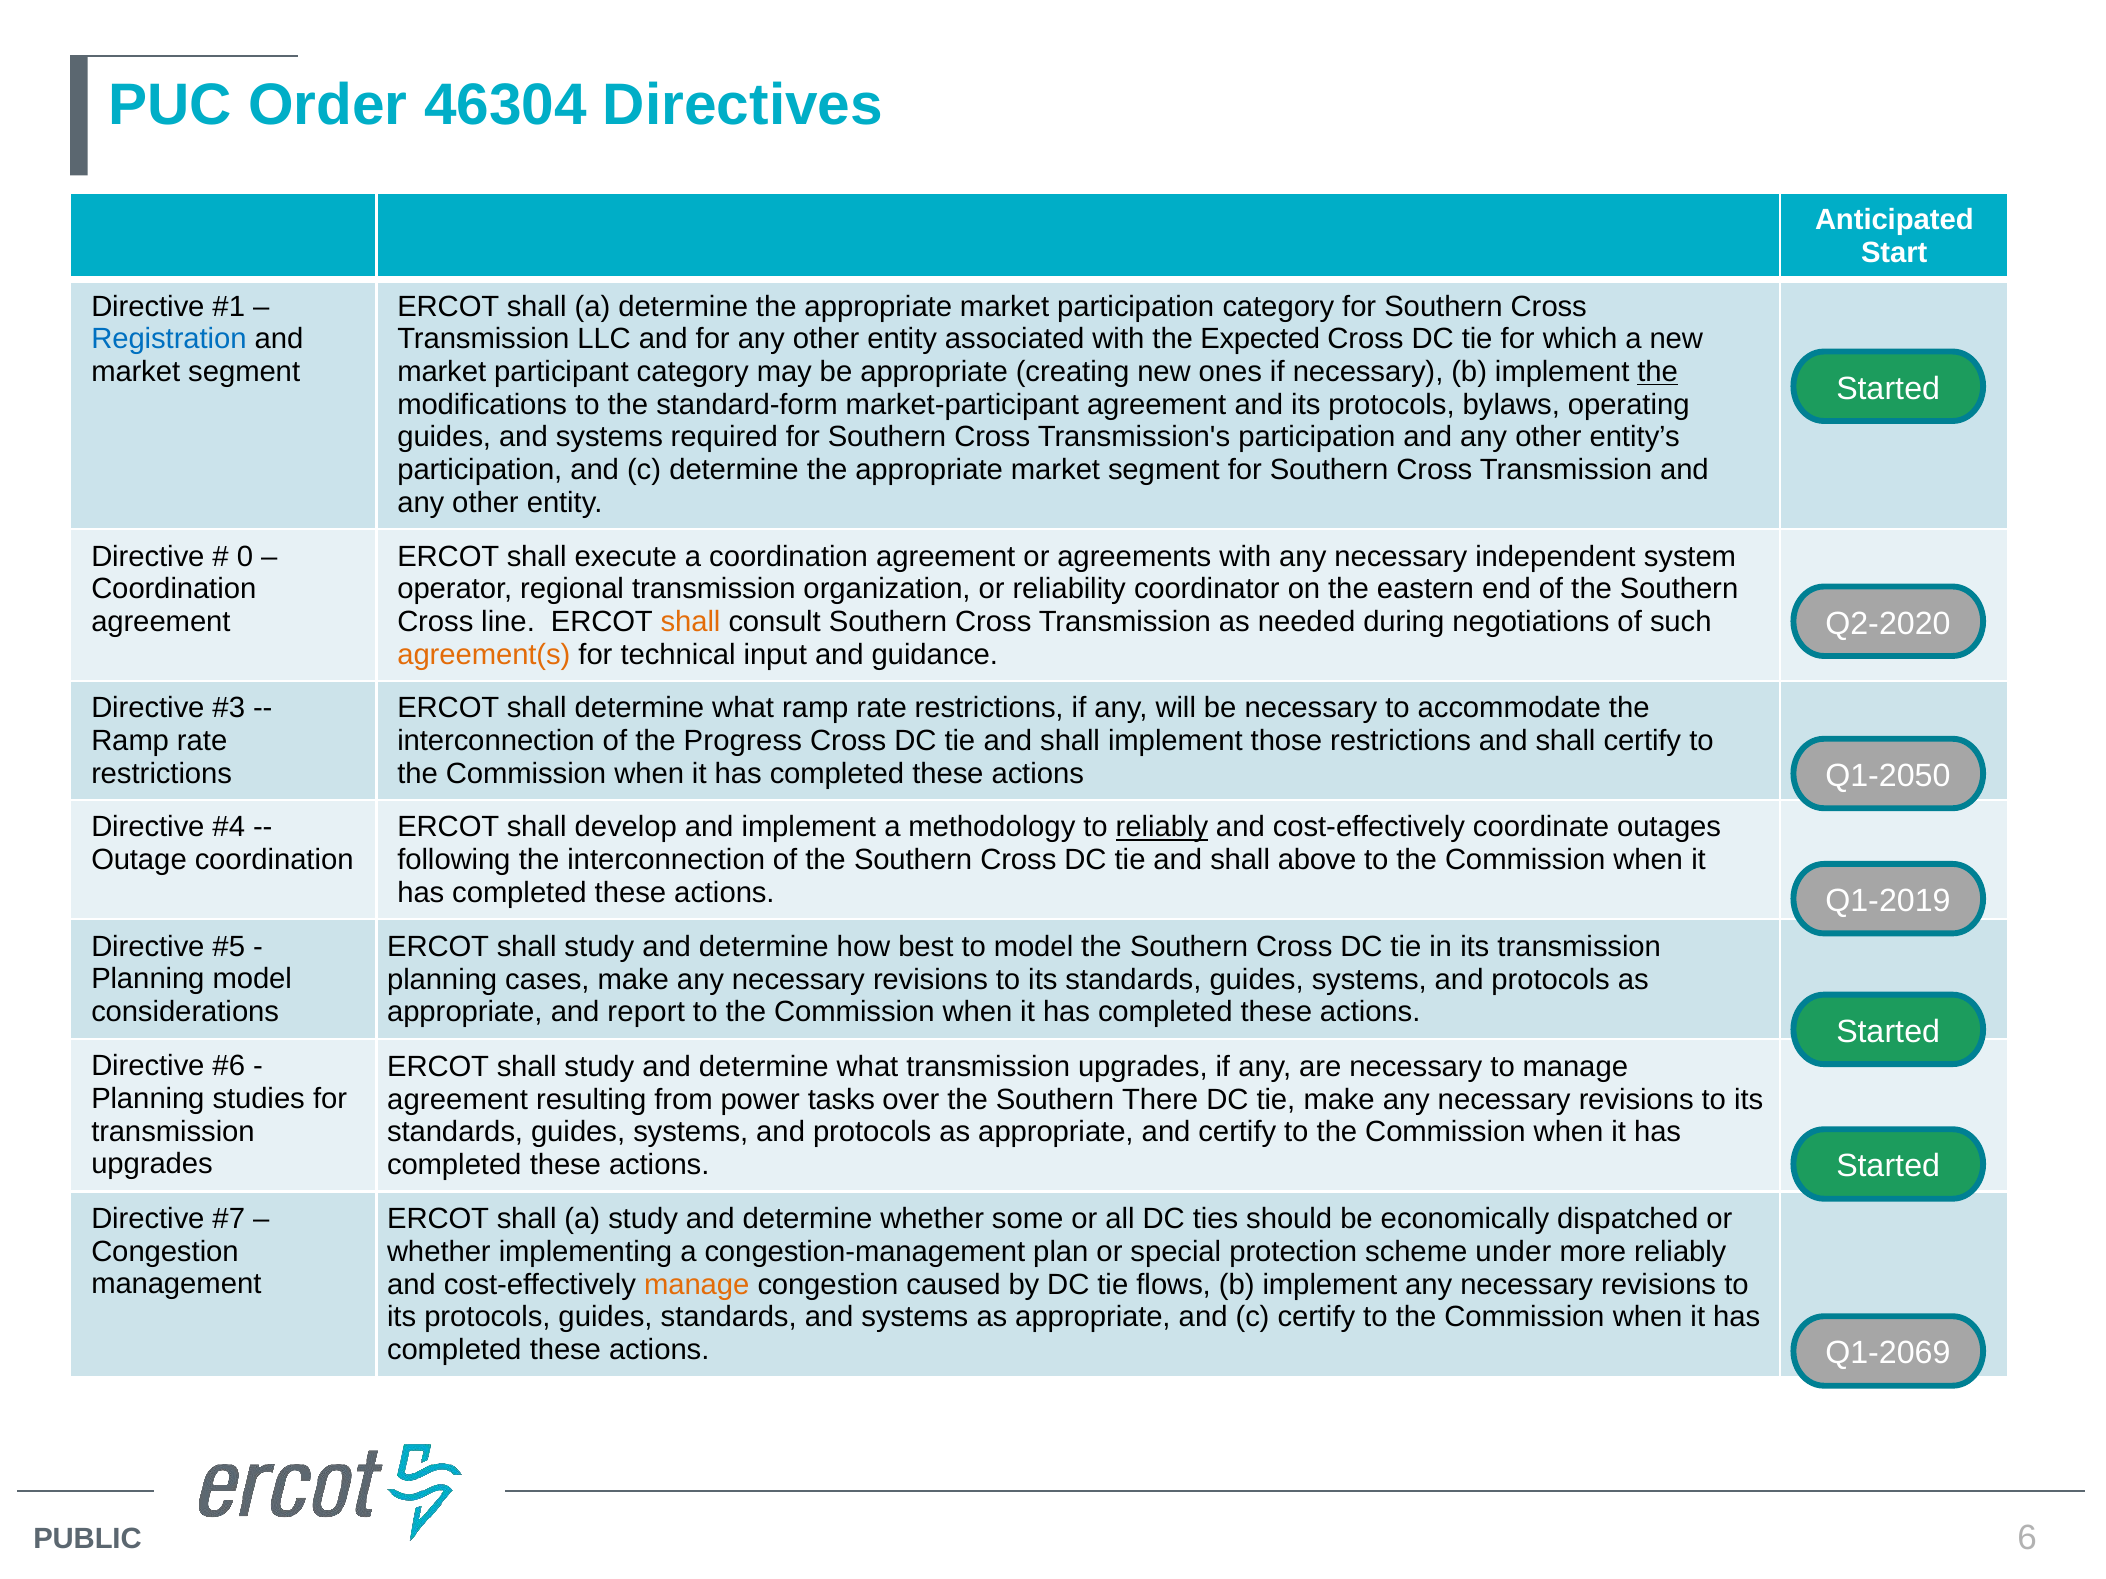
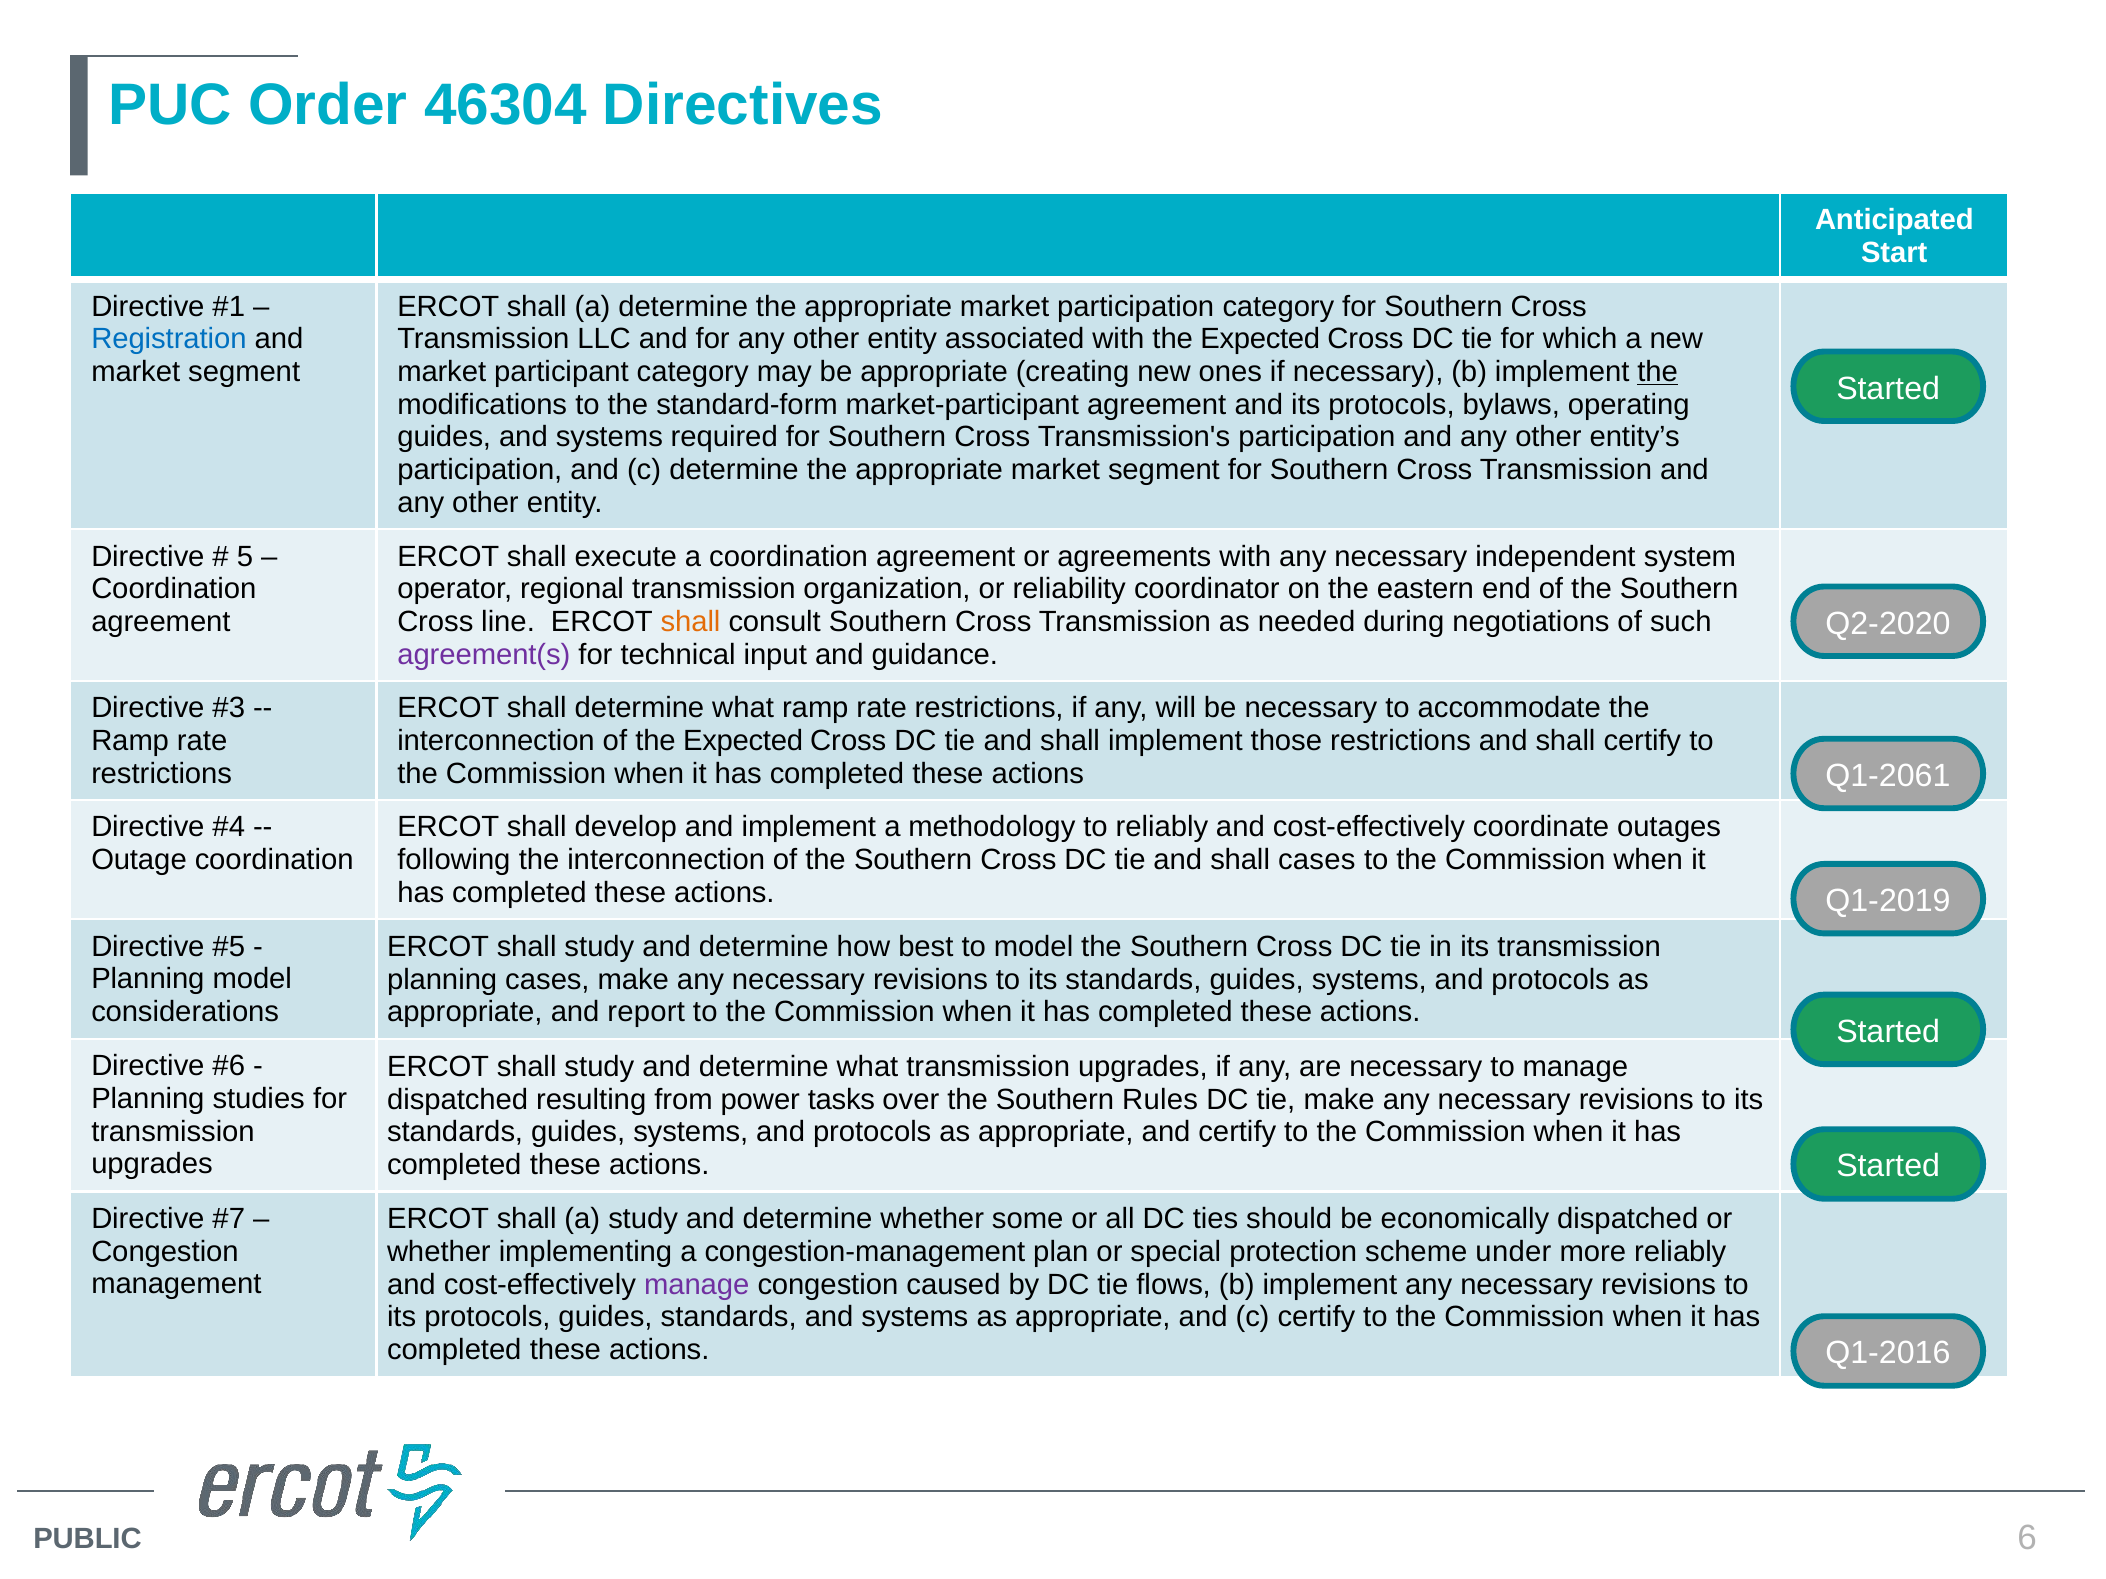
0: 0 -> 5
agreement(s colour: orange -> purple
of the Progress: Progress -> Expected
Q1-2050: Q1-2050 -> Q1-2061
reliably at (1162, 828) underline: present -> none
shall above: above -> cases
agreement at (458, 1100): agreement -> dispatched
There: There -> Rules
manage at (697, 1285) colour: orange -> purple
Q1-2069: Q1-2069 -> Q1-2016
